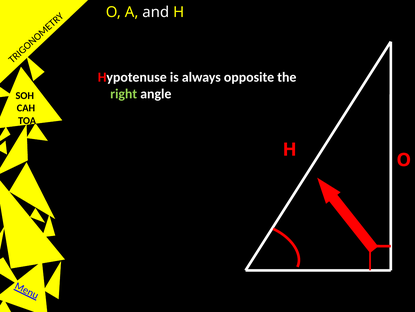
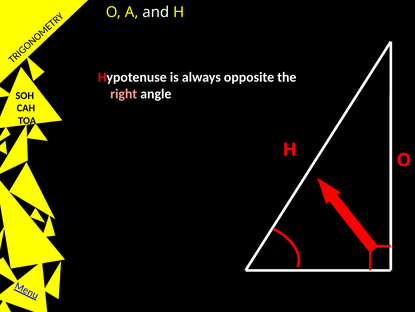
right colour: light green -> pink
